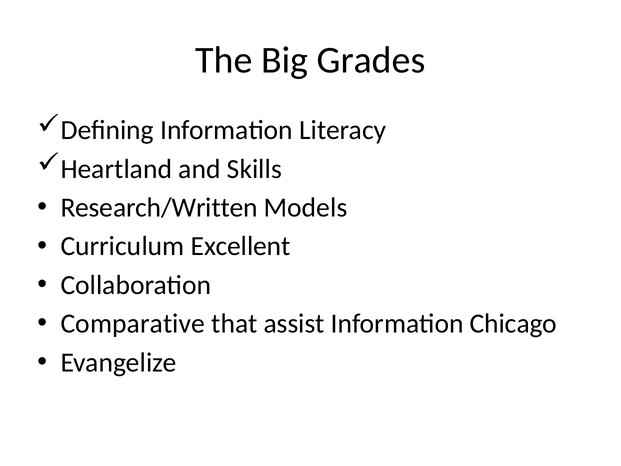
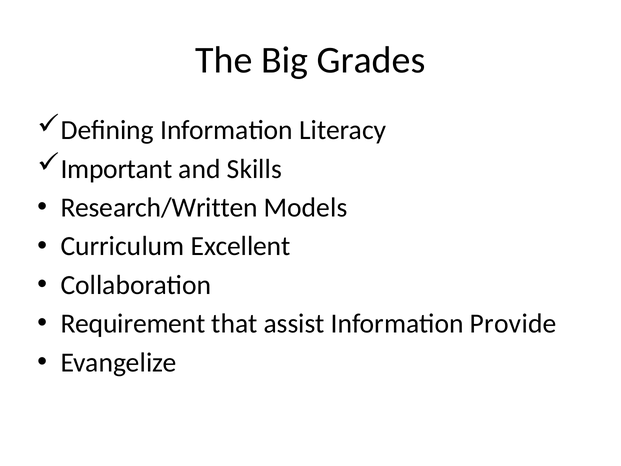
Heartland: Heartland -> Important
Comparative: Comparative -> Requirement
Chicago: Chicago -> Provide
